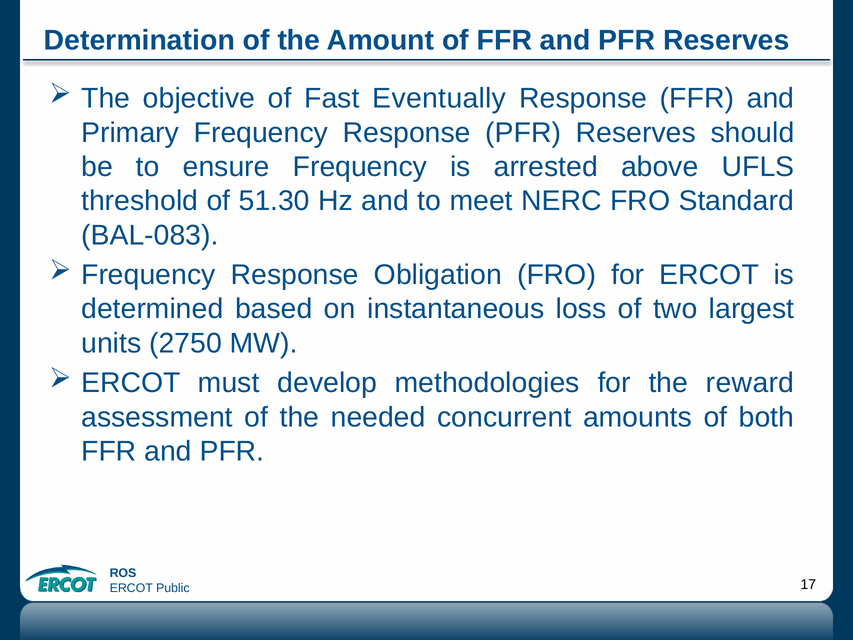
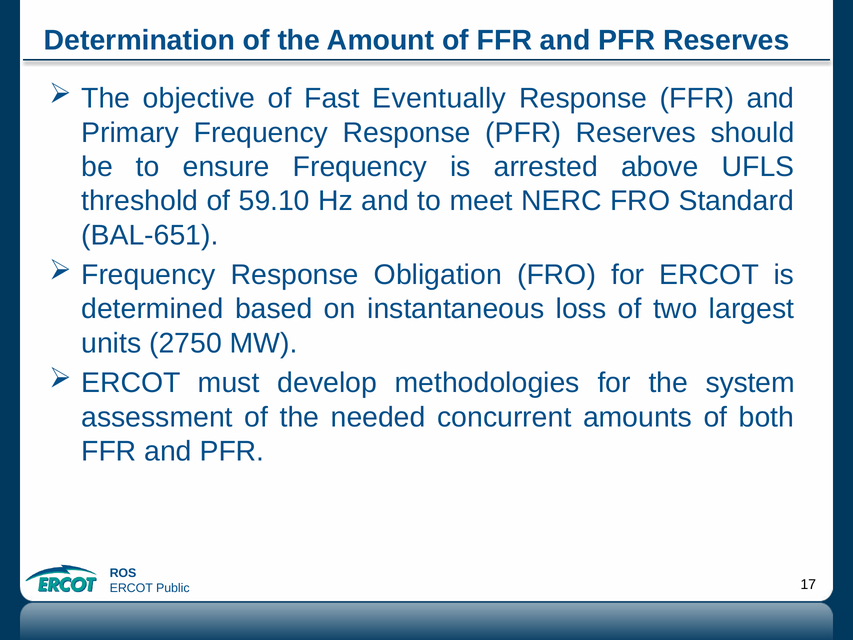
51.30: 51.30 -> 59.10
BAL-083: BAL-083 -> BAL-651
reward: reward -> system
